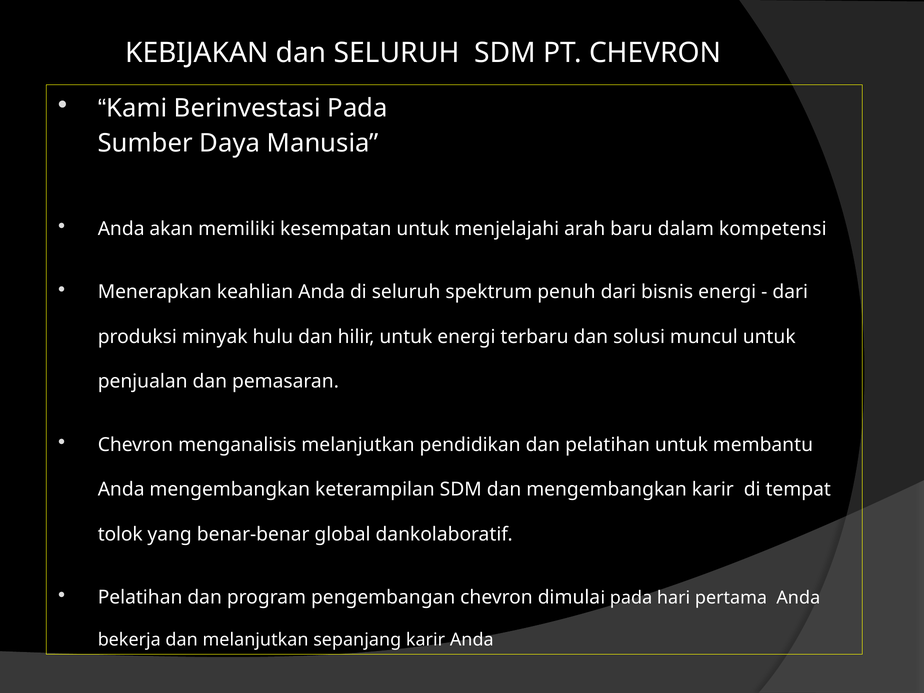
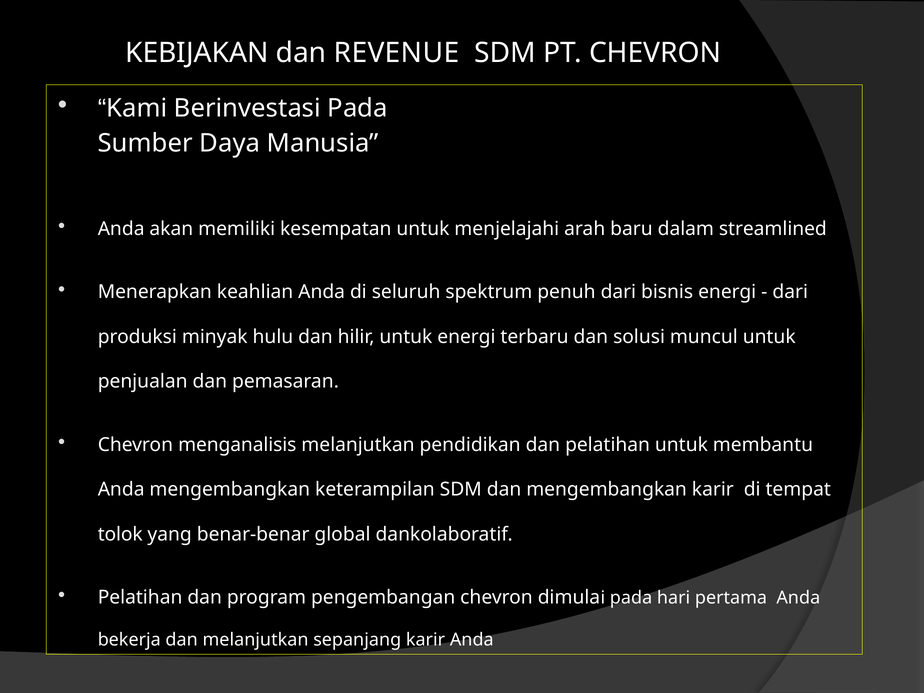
dan SELURUH: SELURUH -> REVENUE
kompetensi: kompetensi -> streamlined
